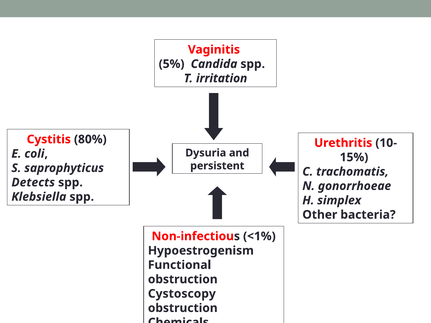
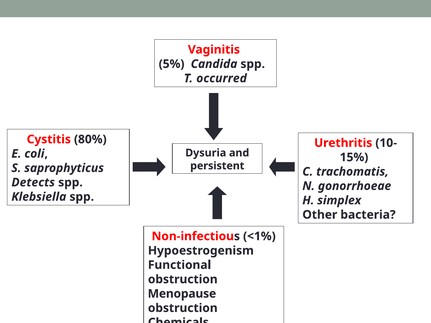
irritation: irritation -> occurred
Cystoscopy: Cystoscopy -> Menopause
